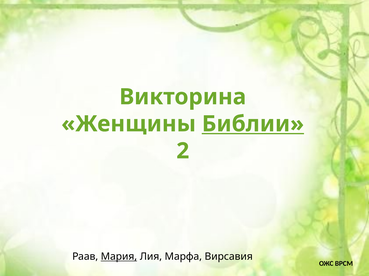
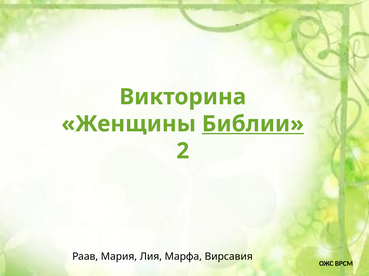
Мария underline: present -> none
